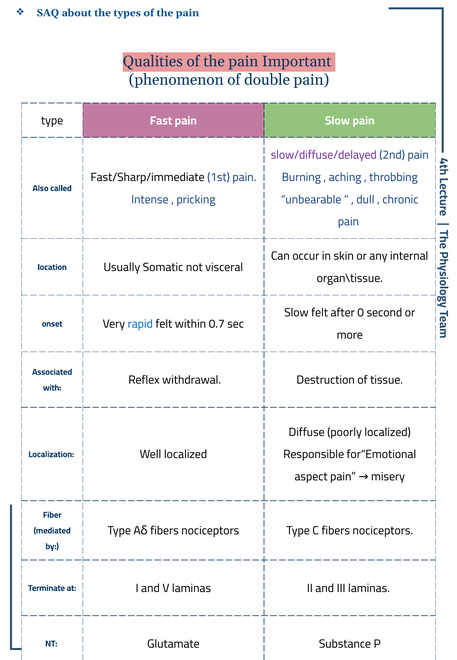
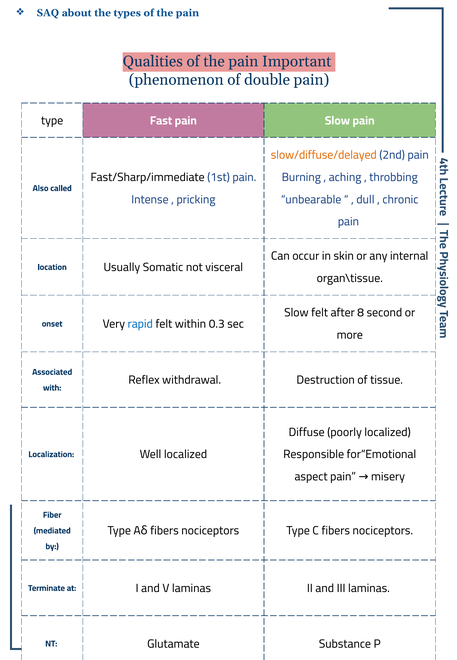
slow/diffuse/delayed colour: purple -> orange
0: 0 -> 8
0.7: 0.7 -> 0.3
